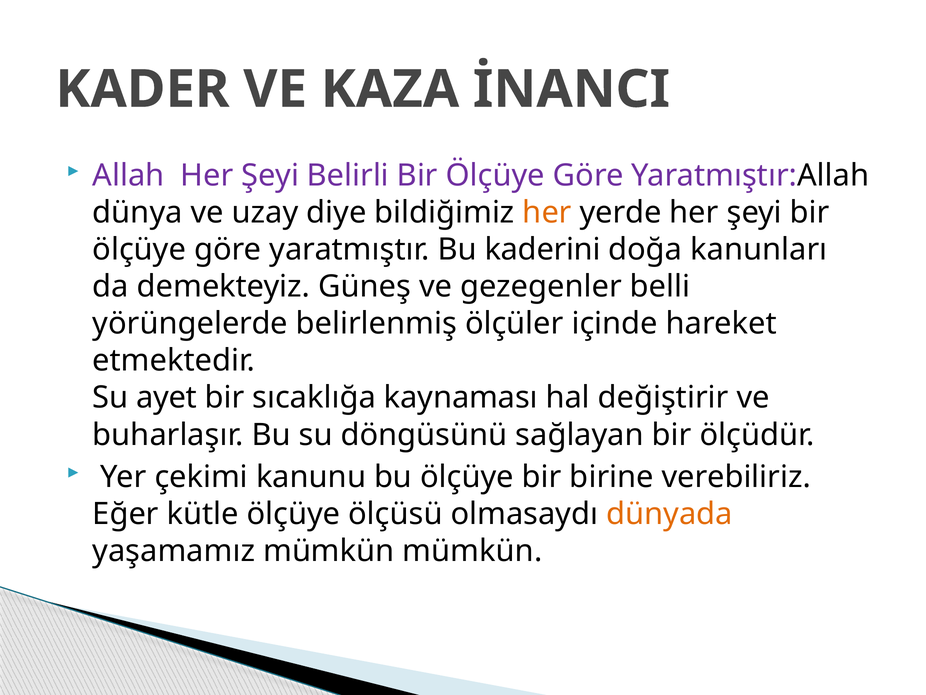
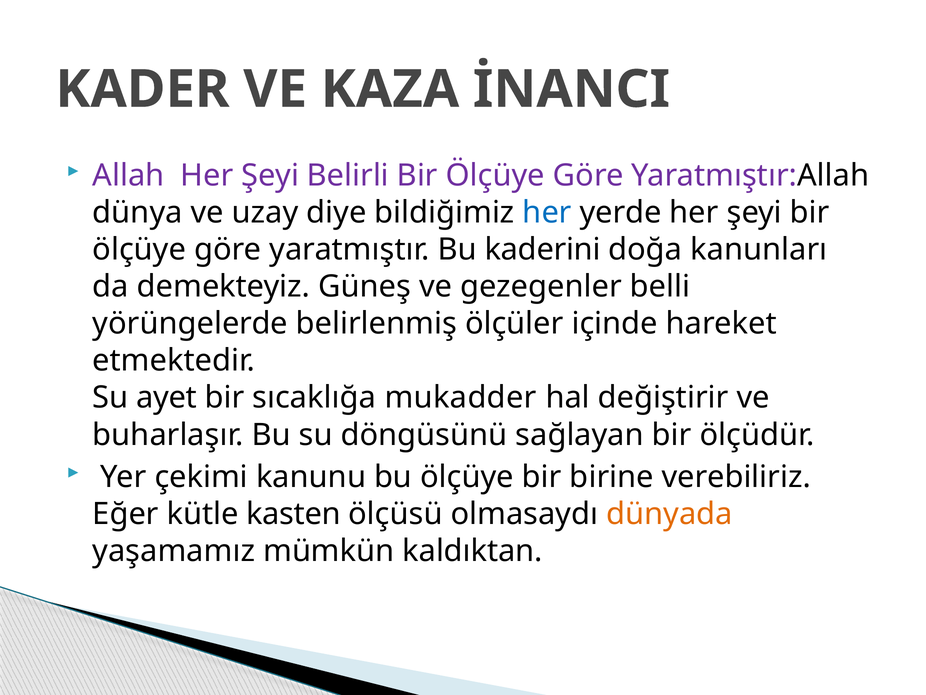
her at (547, 212) colour: orange -> blue
kaynaması: kaynaması -> mukadder
kütle ölçüye: ölçüye -> kasten
mümkün mümkün: mümkün -> kaldıktan
